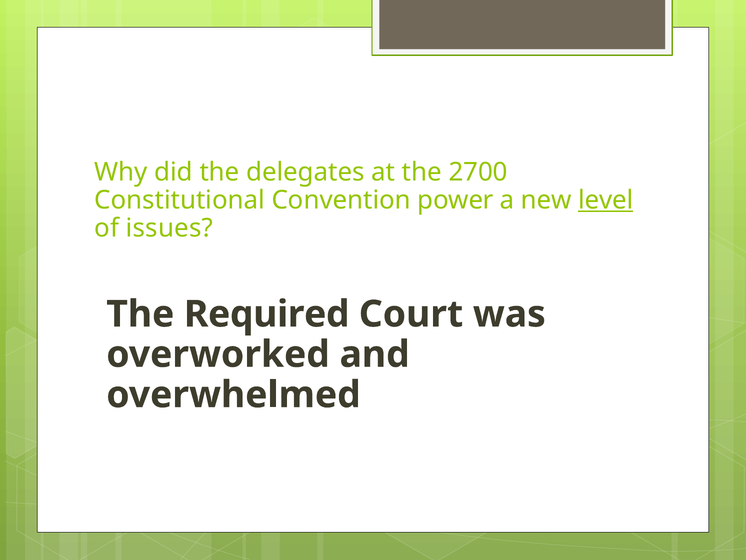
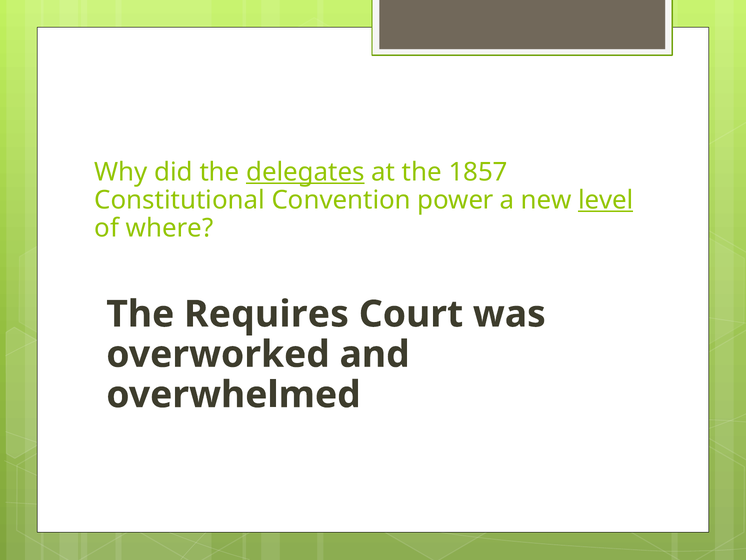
delegates underline: none -> present
2700: 2700 -> 1857
issues: issues -> where
Required: Required -> Requires
